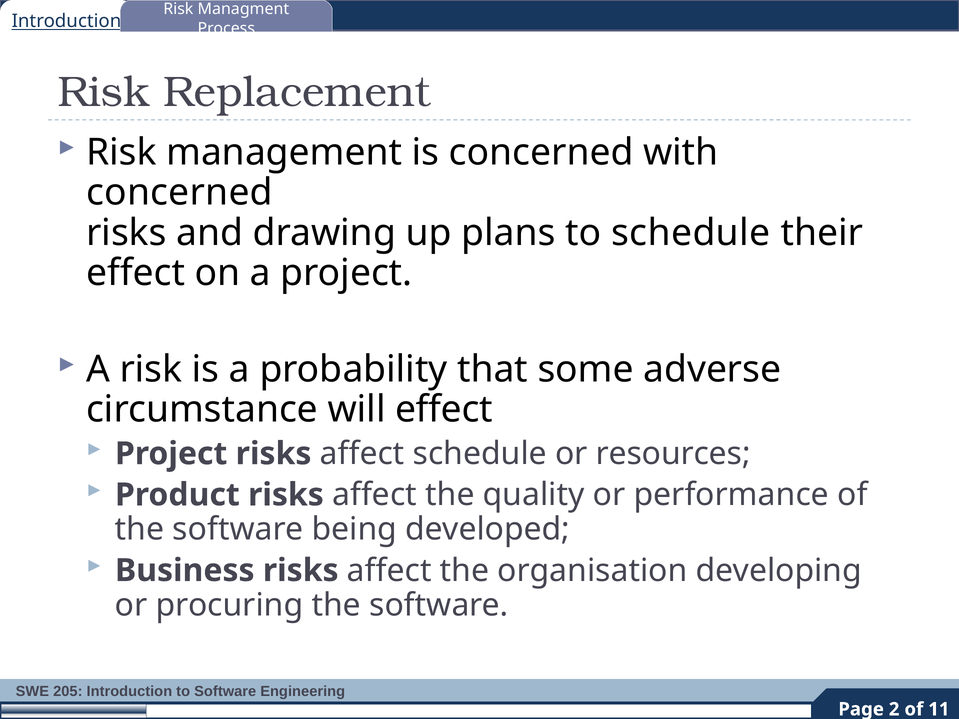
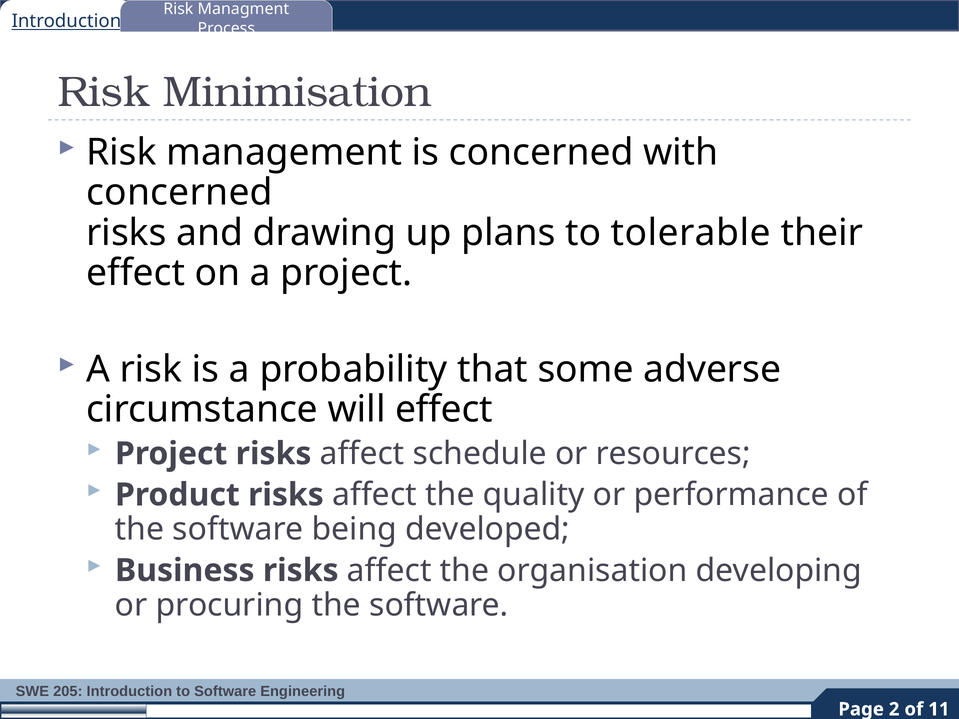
Replacement: Replacement -> Minimisation
to schedule: schedule -> tolerable
